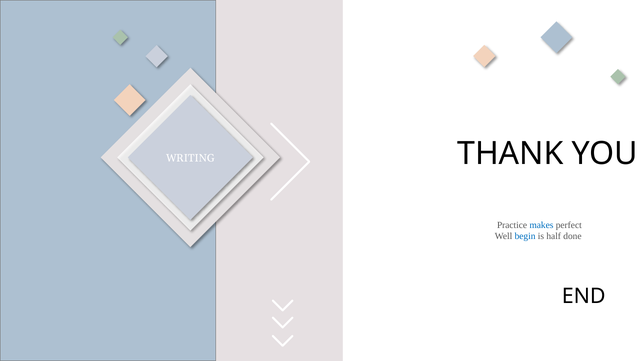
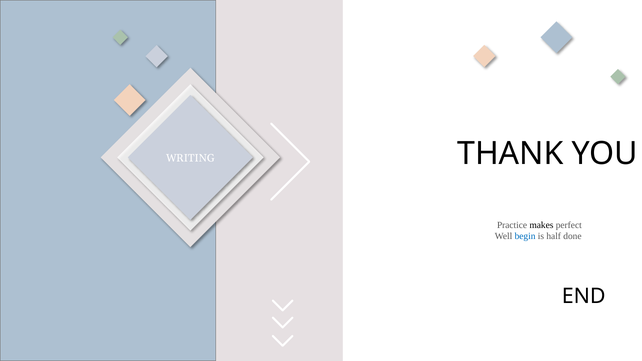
makes colour: blue -> black
